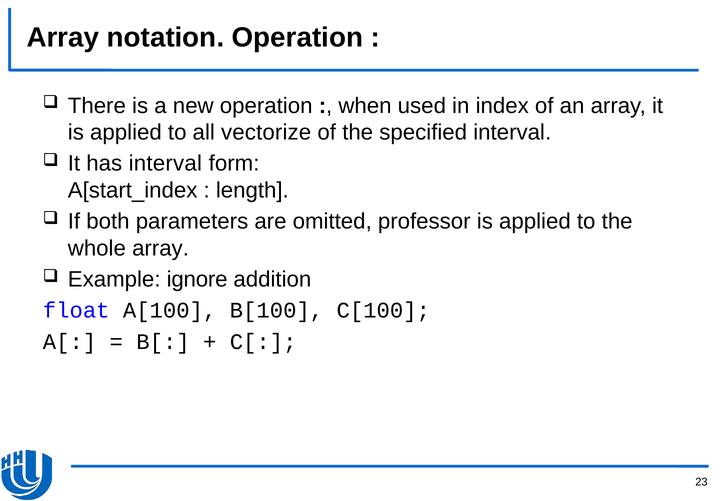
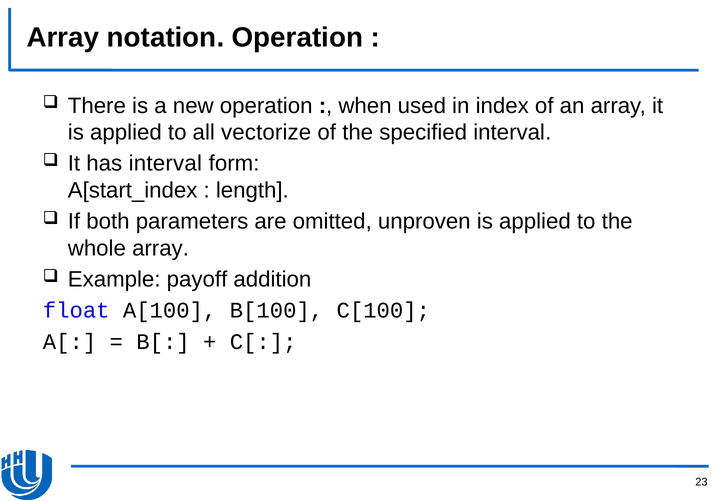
professor: professor -> unproven
ignore: ignore -> payoff
